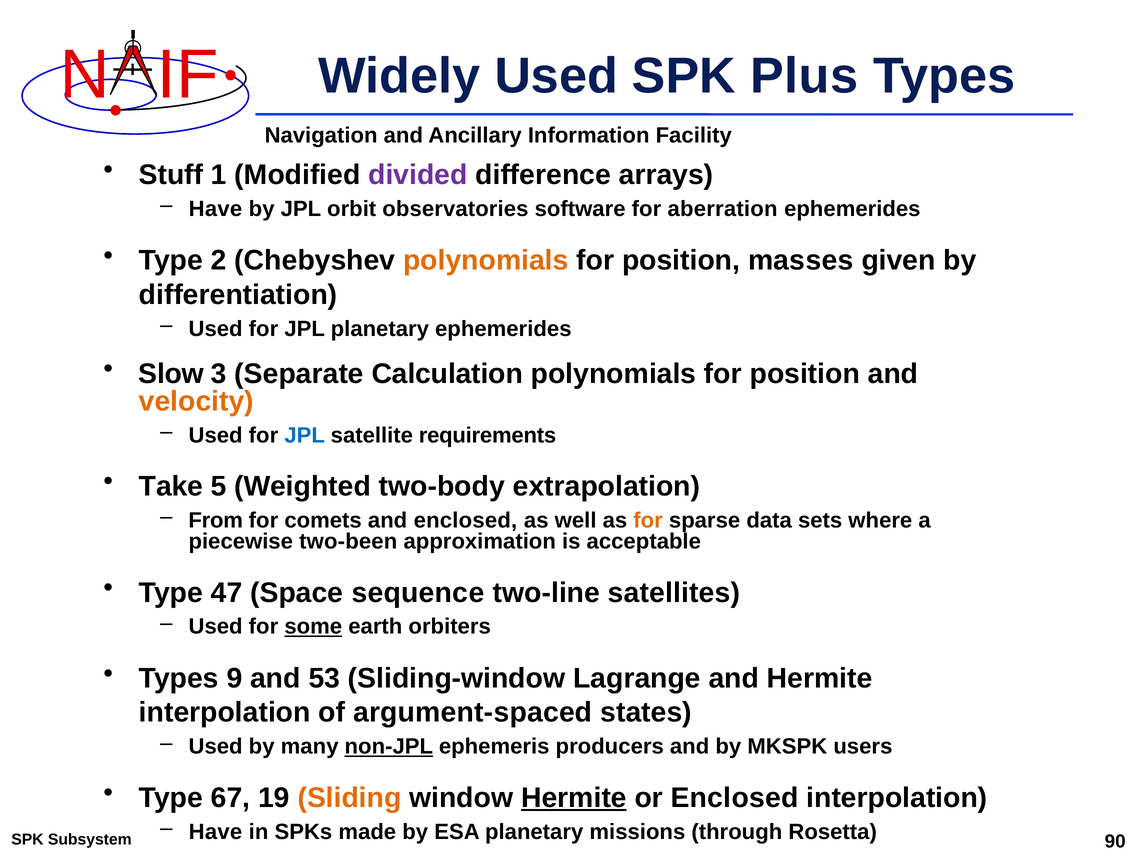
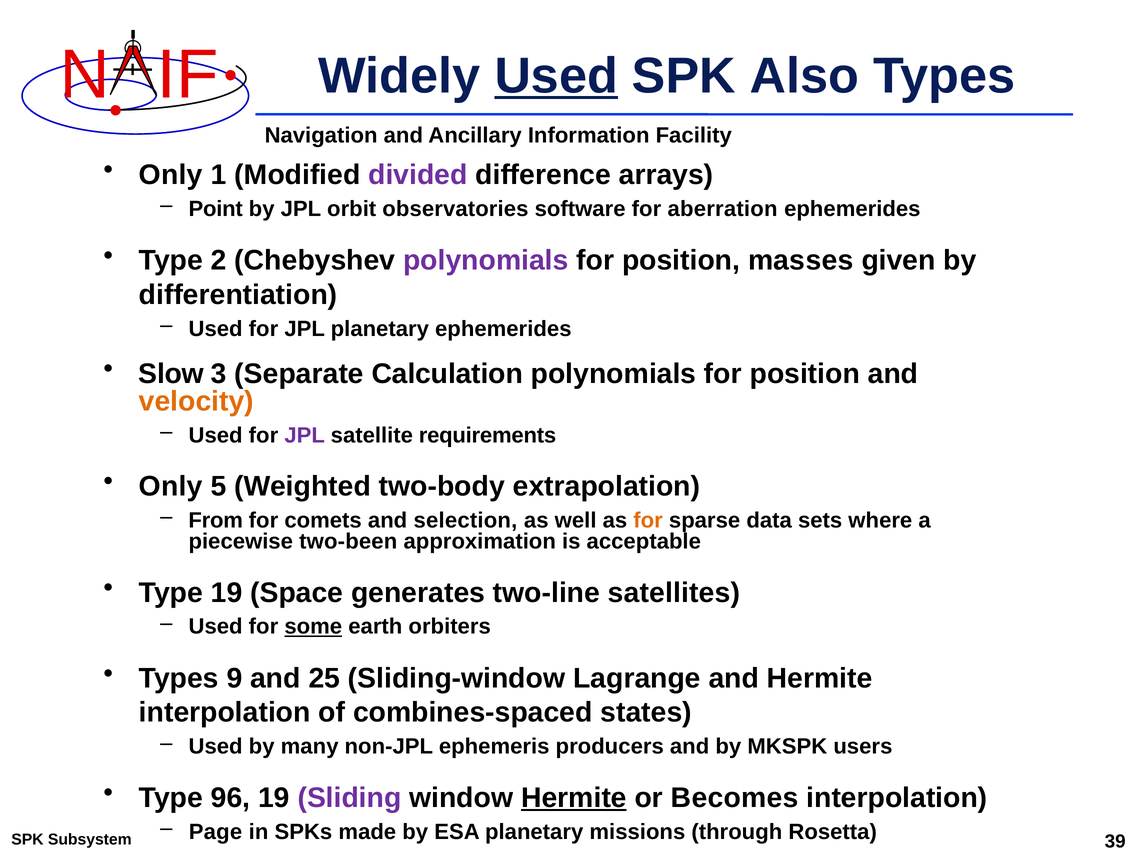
Used at (556, 76) underline: none -> present
Plus: Plus -> Also
Stuff at (171, 175): Stuff -> Only
Have at (215, 209): Have -> Point
polynomials at (486, 261) colour: orange -> purple
JPL at (305, 435) colour: blue -> purple
Take at (171, 486): Take -> Only
and enclosed: enclosed -> selection
Type 47: 47 -> 19
sequence: sequence -> generates
53: 53 -> 25
argument-spaced: argument-spaced -> combines-spaced
non-JPL underline: present -> none
67: 67 -> 96
Sliding colour: orange -> purple
or Enclosed: Enclosed -> Becomes
Have at (215, 832): Have -> Page
90: 90 -> 39
